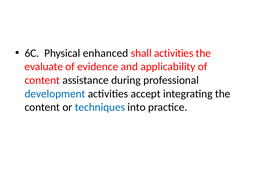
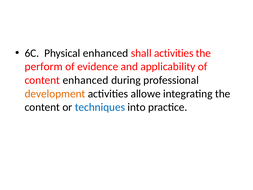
evaluate: evaluate -> perform
content assistance: assistance -> enhanced
development colour: blue -> orange
accept: accept -> allowe
